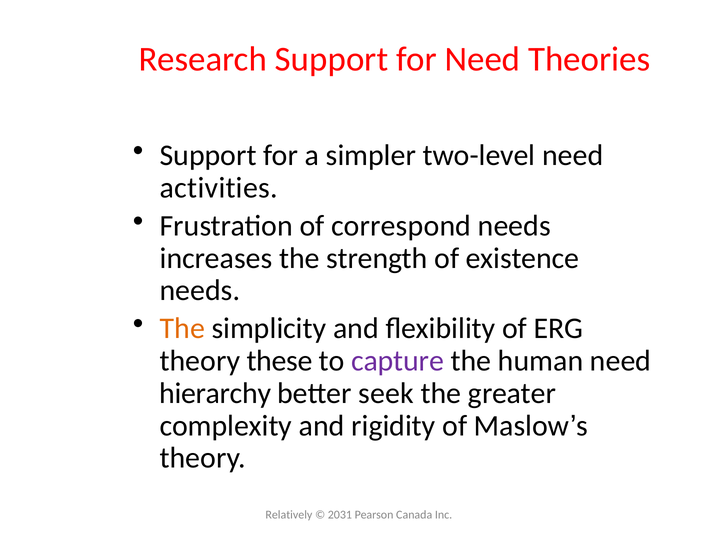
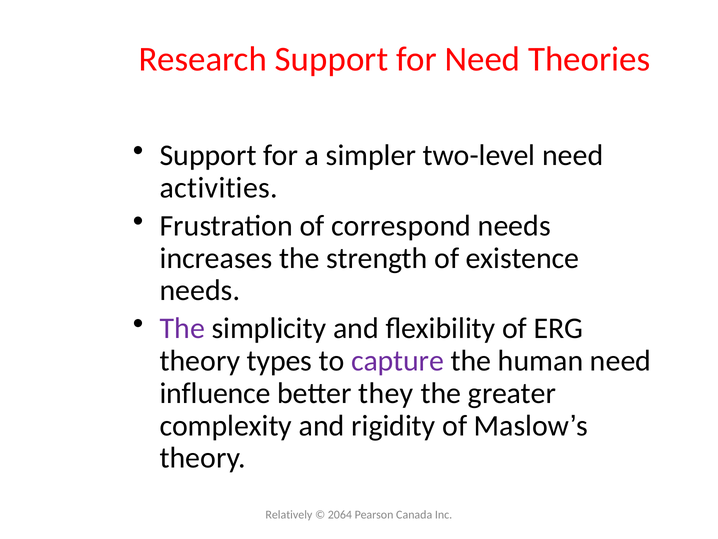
The at (182, 328) colour: orange -> purple
these: these -> types
hierarchy: hierarchy -> influence
seek: seek -> they
2031: 2031 -> 2064
